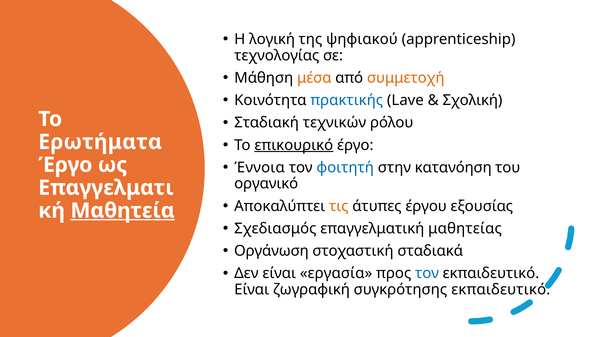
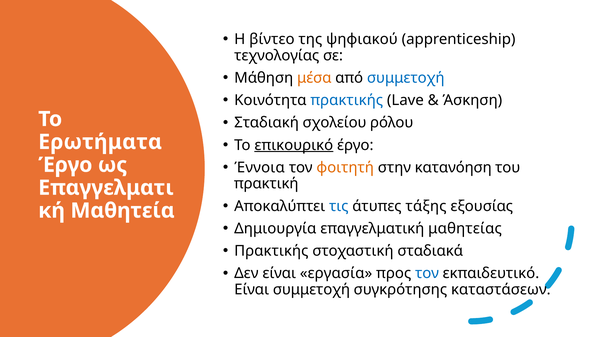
λογική: λογική -> βίντεο
συμμετοχή at (406, 78) colour: orange -> blue
Σχολική: Σχολική -> Άσκηση
τεχνικών: τεχνικών -> σχολείου
φοιτητή colour: blue -> orange
οργανικό: οργανικό -> πρακτική
τις colour: orange -> blue
έργου: έργου -> τάξης
Μαθητεία underline: present -> none
Σχεδιασμός: Σχεδιασμός -> Δημιουργία
Οργάνωση at (271, 251): Οργάνωση -> Πρακτικής
Είναι ζωγραφική: ζωγραφική -> συμμετοχή
συγκρότησης εκπαιδευτικό: εκπαιδευτικό -> καταστάσεων
